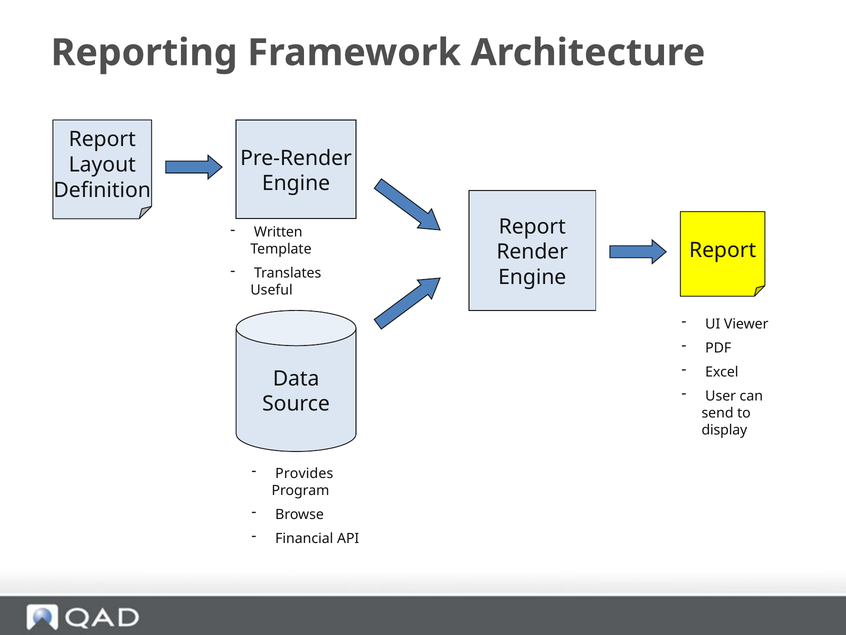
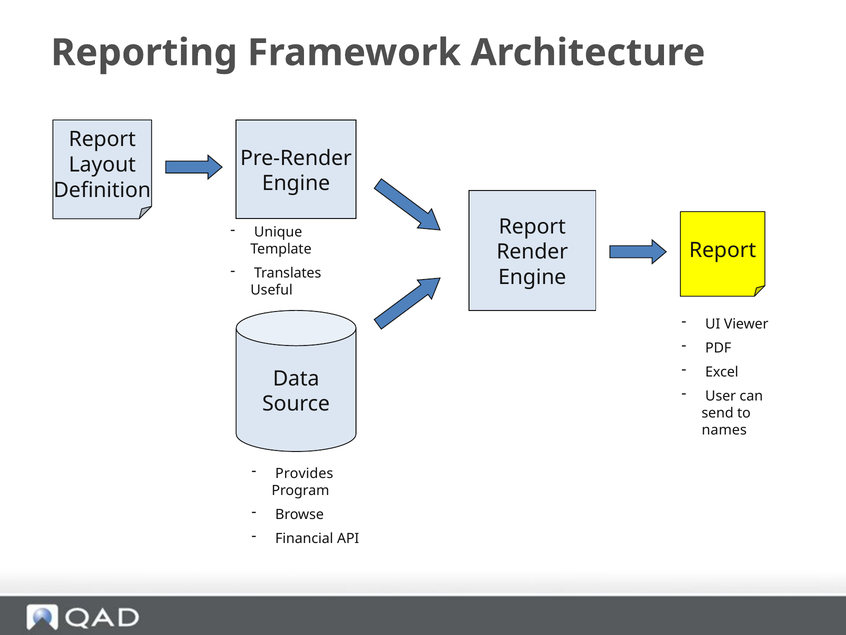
Written: Written -> Unique
display: display -> names
